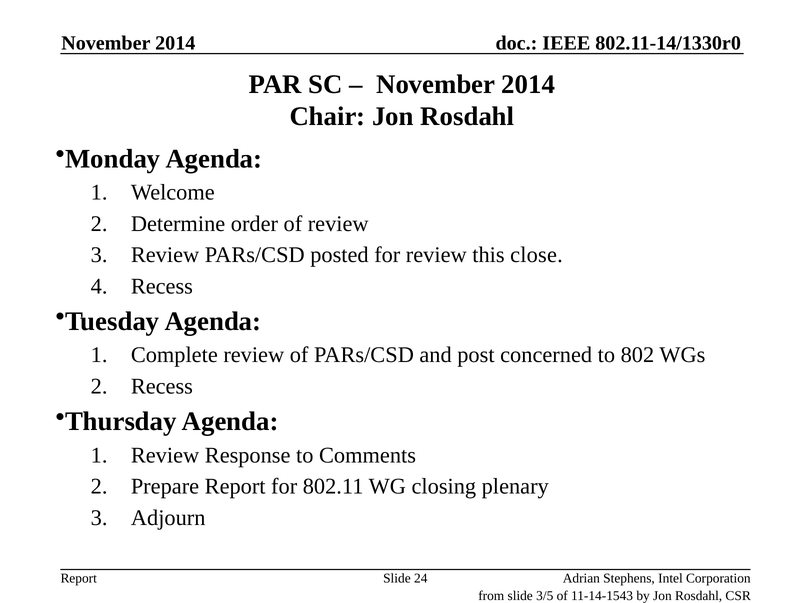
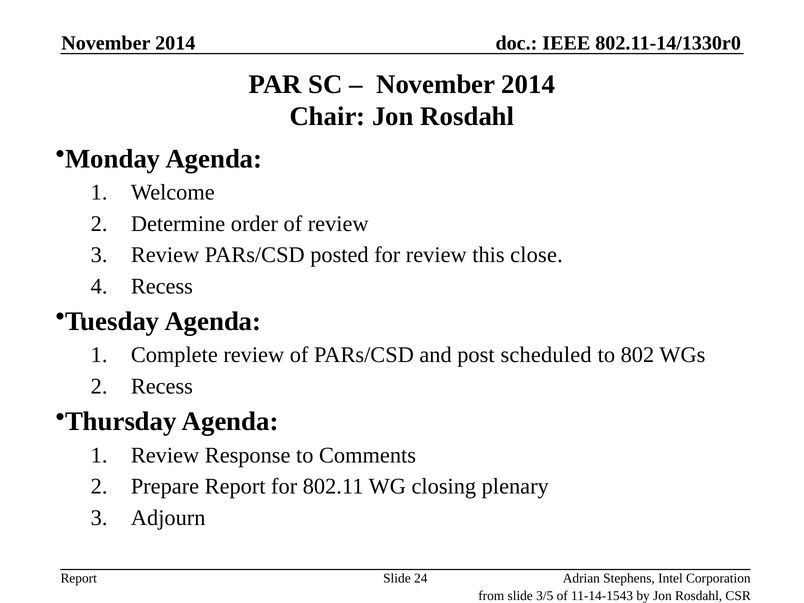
concerned: concerned -> scheduled
